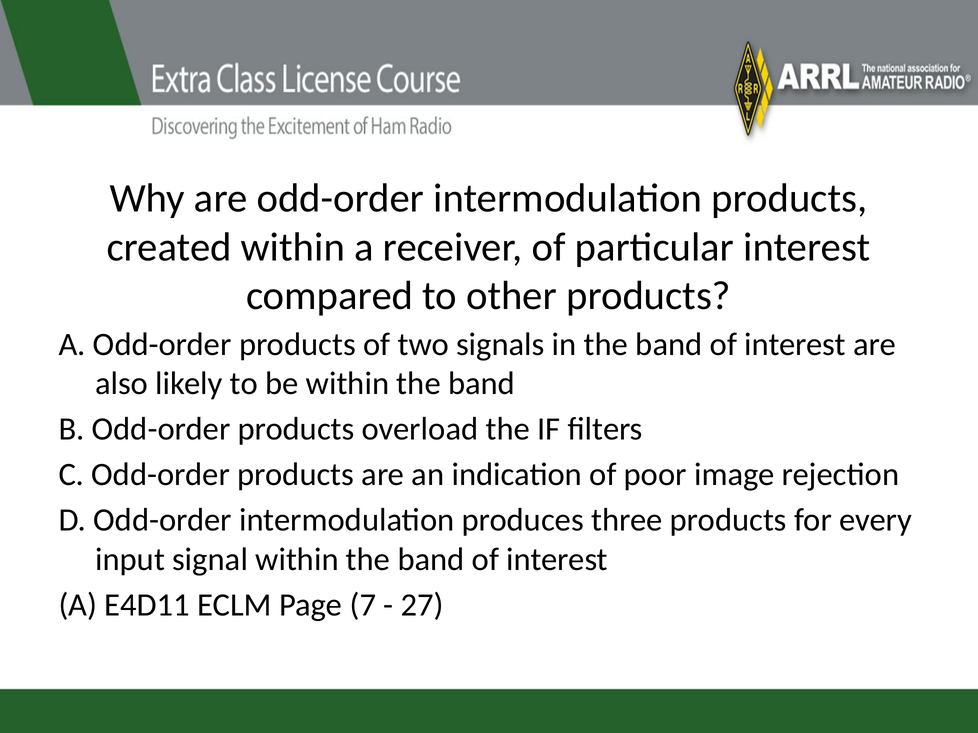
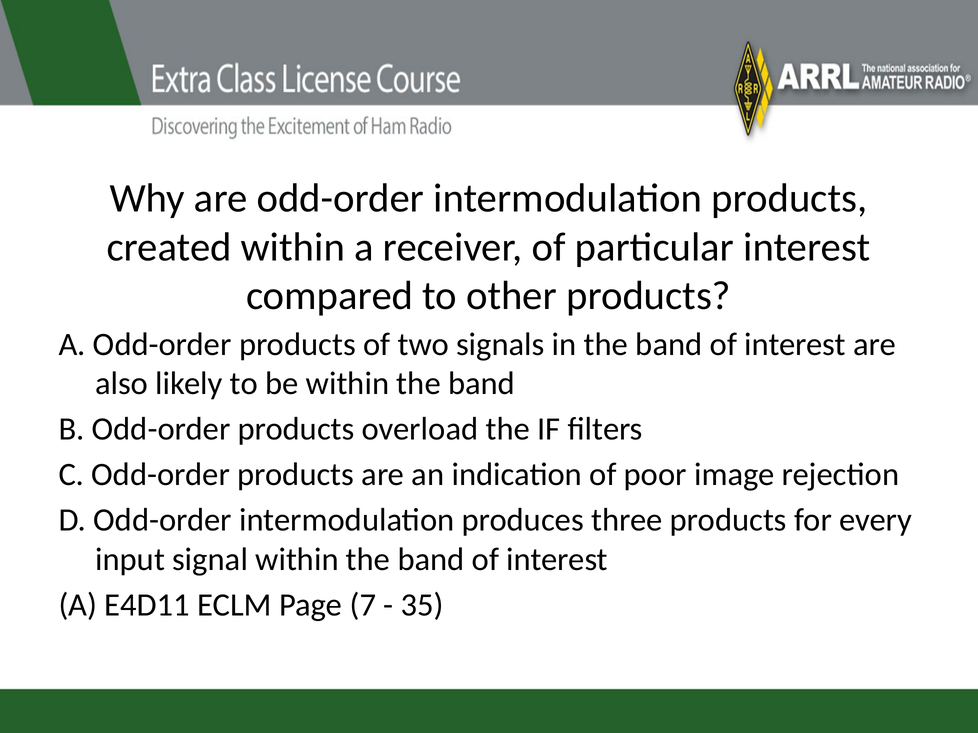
27: 27 -> 35
